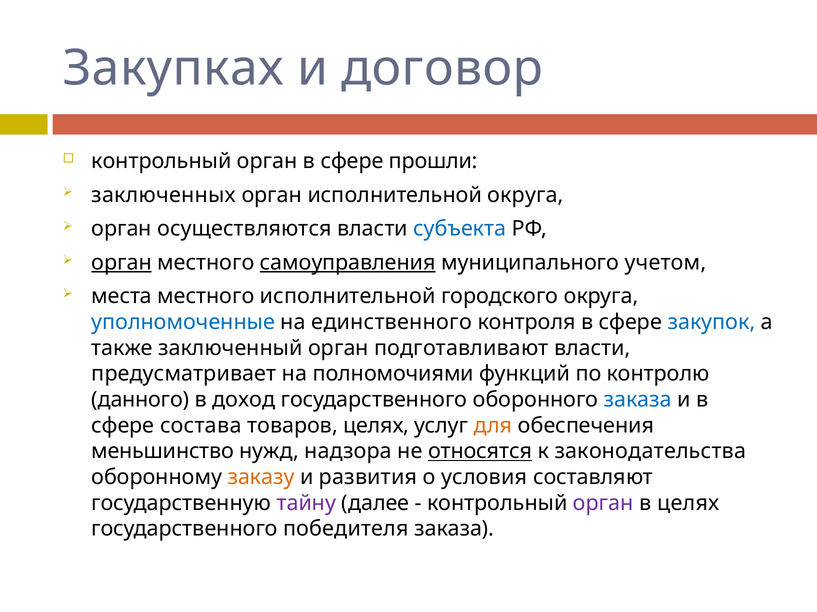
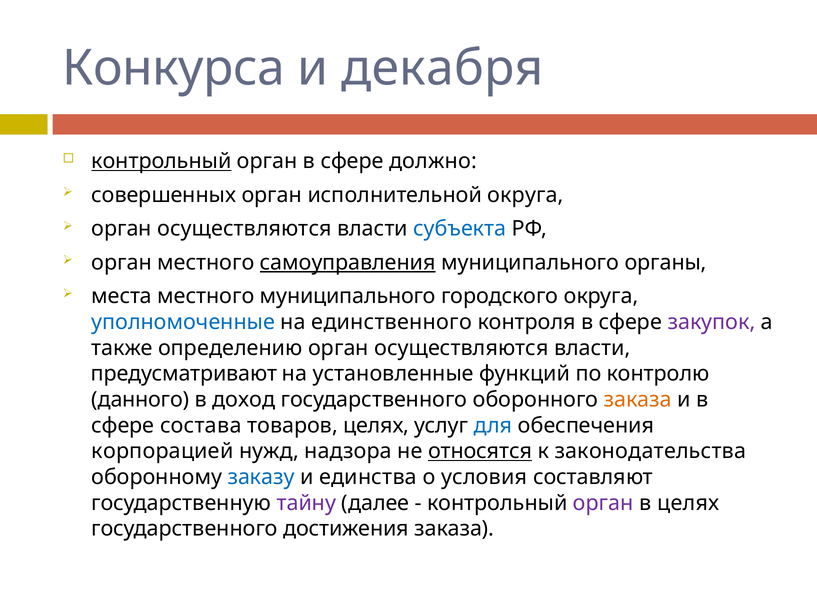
Закупках: Закупках -> Конкурса
договор: договор -> декабря
контрольный at (161, 161) underline: none -> present
прошли: прошли -> должно
заключенных: заключенных -> совершенных
орган at (122, 263) underline: present -> none
учетом: учетом -> органы
местного исполнительной: исполнительной -> муниципального
закупок colour: blue -> purple
заключенный: заключенный -> определению
подготавливают at (461, 348): подготавливают -> осуществляются
предусматривает: предусматривает -> предусматривают
полномочиями: полномочиями -> установленные
заказа at (638, 400) colour: blue -> orange
для colour: orange -> blue
меньшинство: меньшинство -> корпорацией
заказу colour: orange -> blue
развития: развития -> единства
победителя: победителя -> достижения
